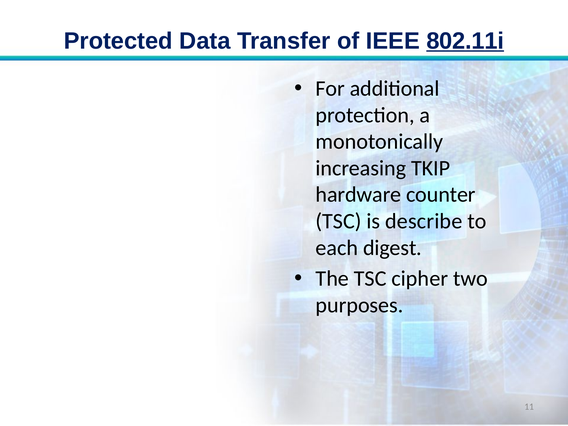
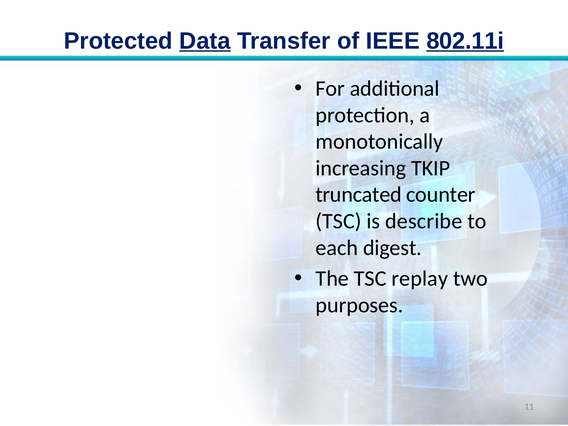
Data underline: none -> present
hardware: hardware -> truncated
cipher: cipher -> replay
